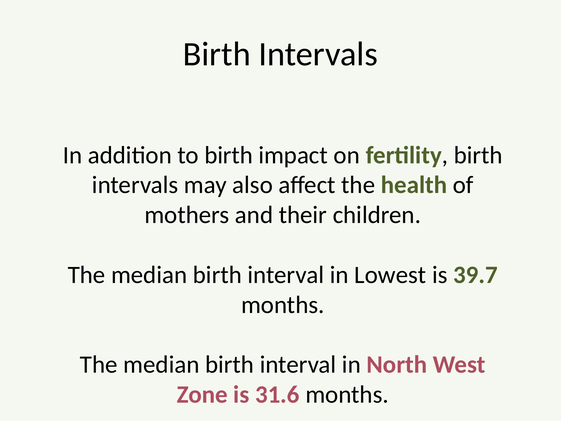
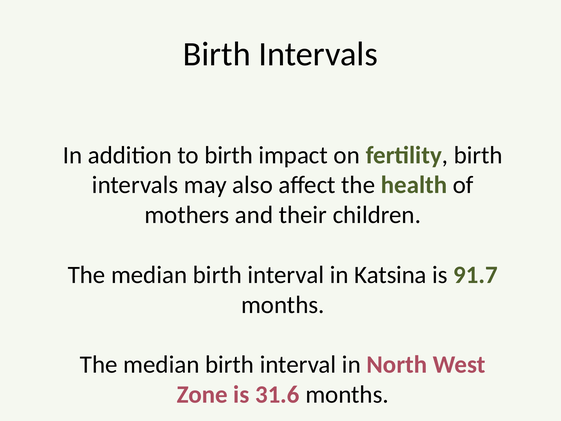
Lowest: Lowest -> Katsina
39.7: 39.7 -> 91.7
